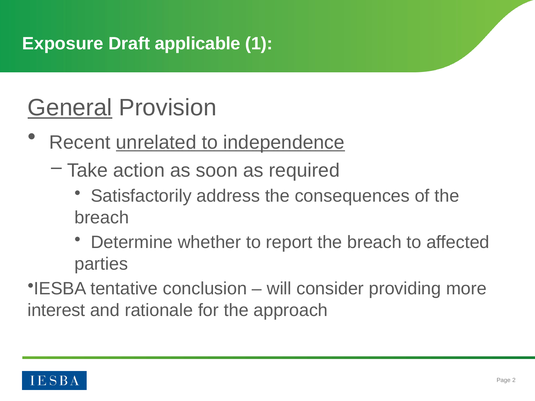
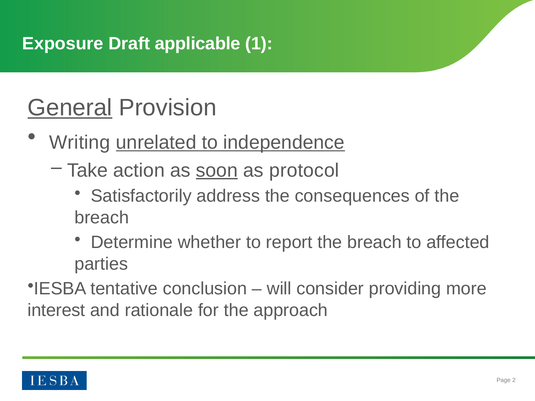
Recent: Recent -> Writing
soon underline: none -> present
required: required -> protocol
